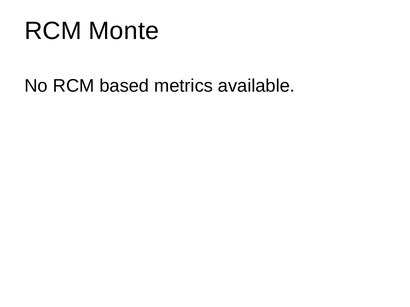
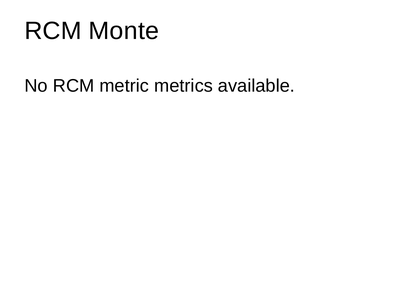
based: based -> metric
